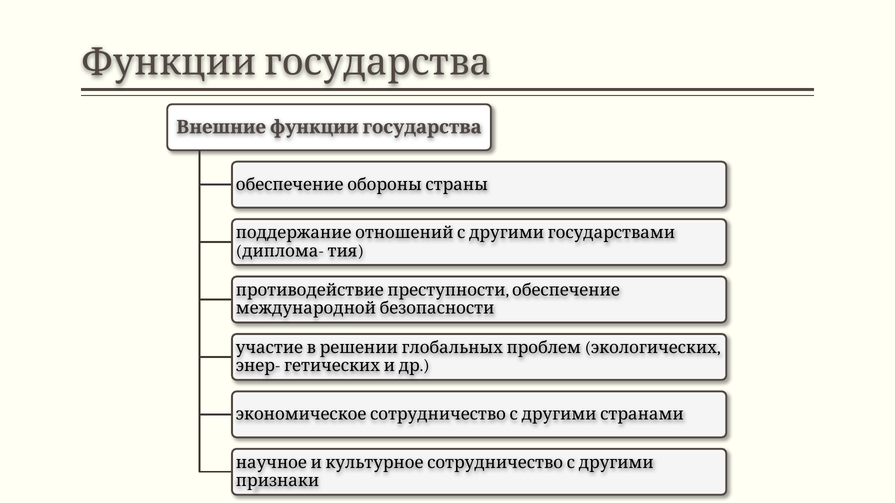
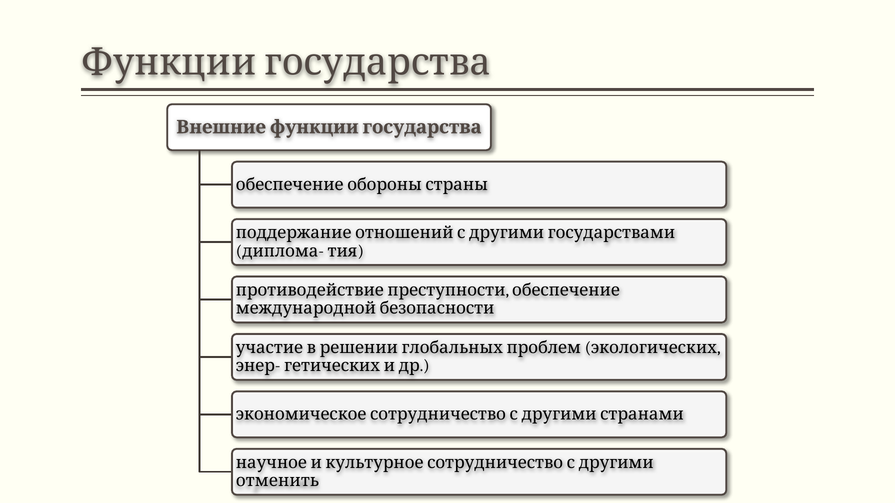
признаки: признаки -> отменить
